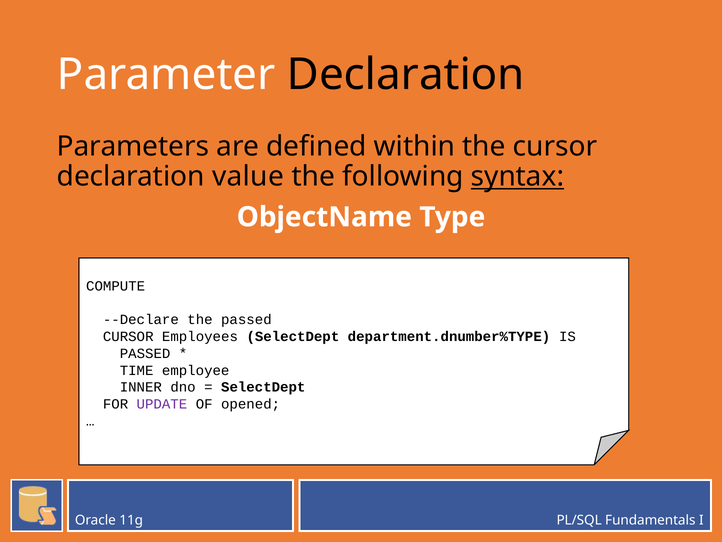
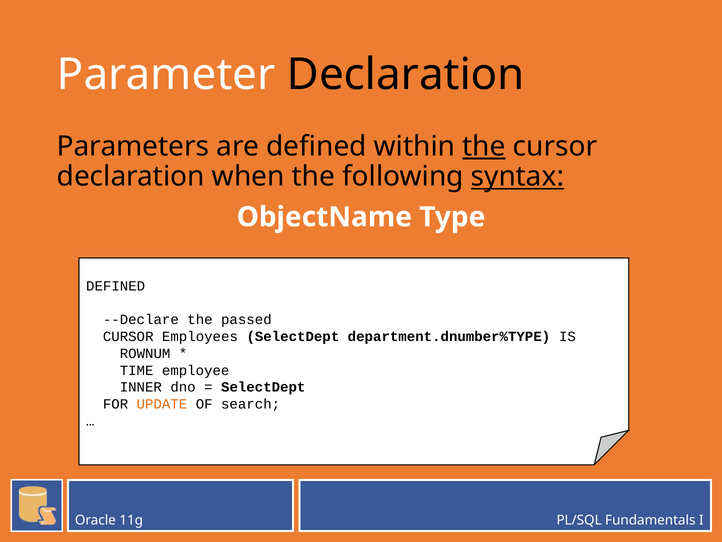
the at (484, 146) underline: none -> present
value: value -> when
COMPUTE at (116, 286): COMPUTE -> DEFINED
PASSED at (145, 353): PASSED -> ROWNUM
UPDATE colour: purple -> orange
opened: opened -> search
